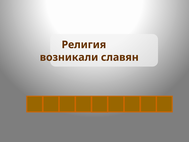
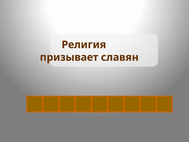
возникали: возникали -> призывает
